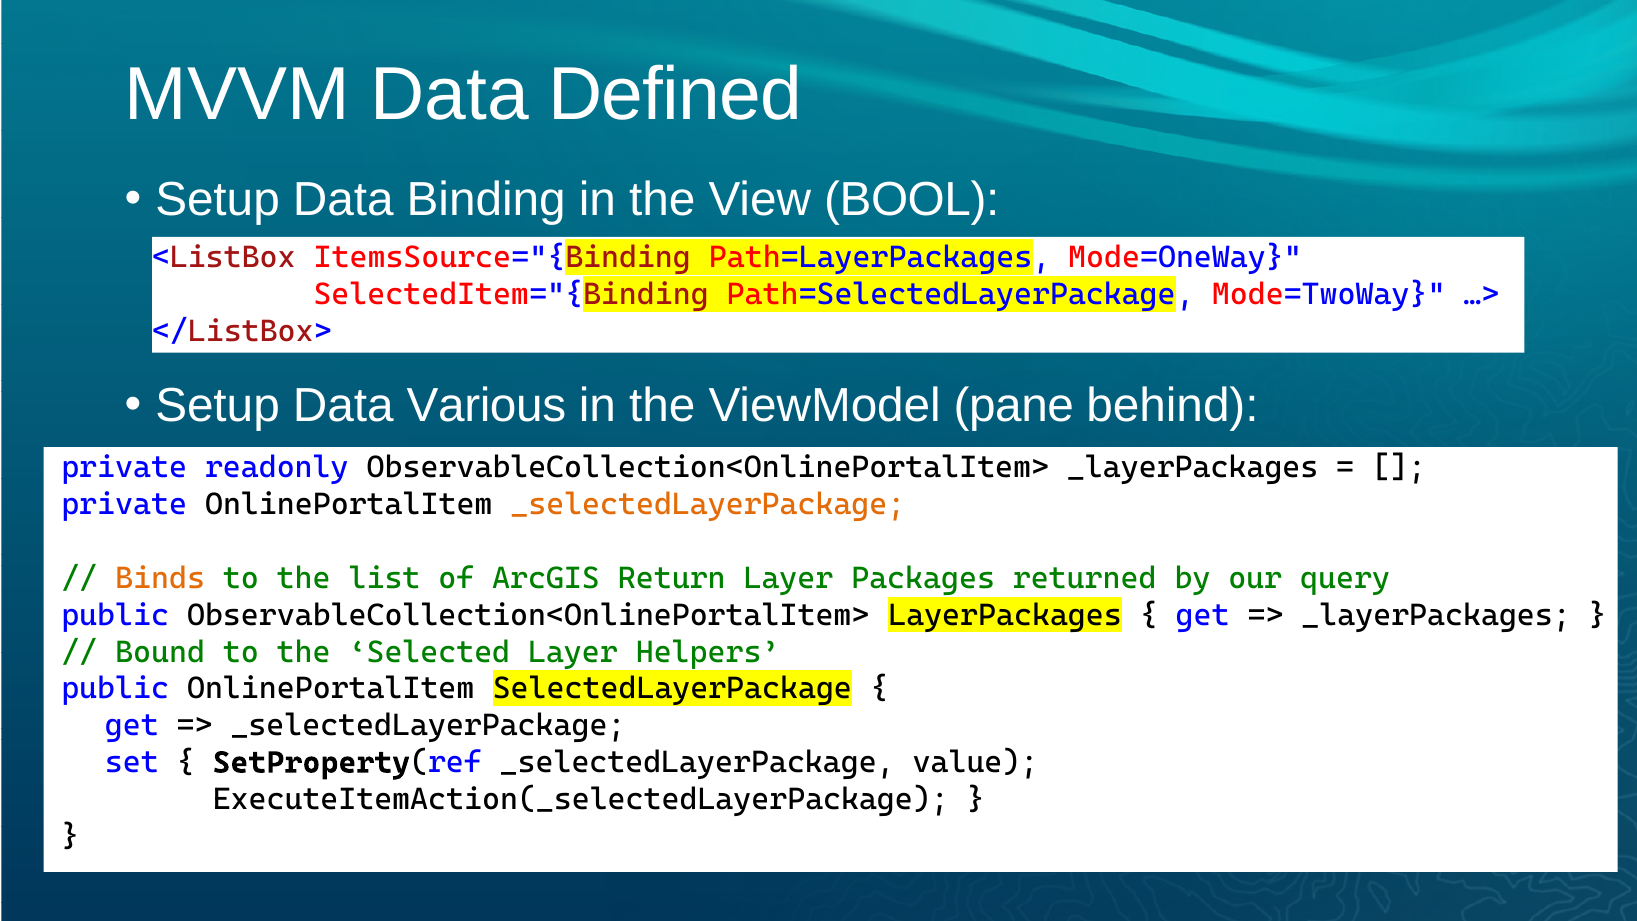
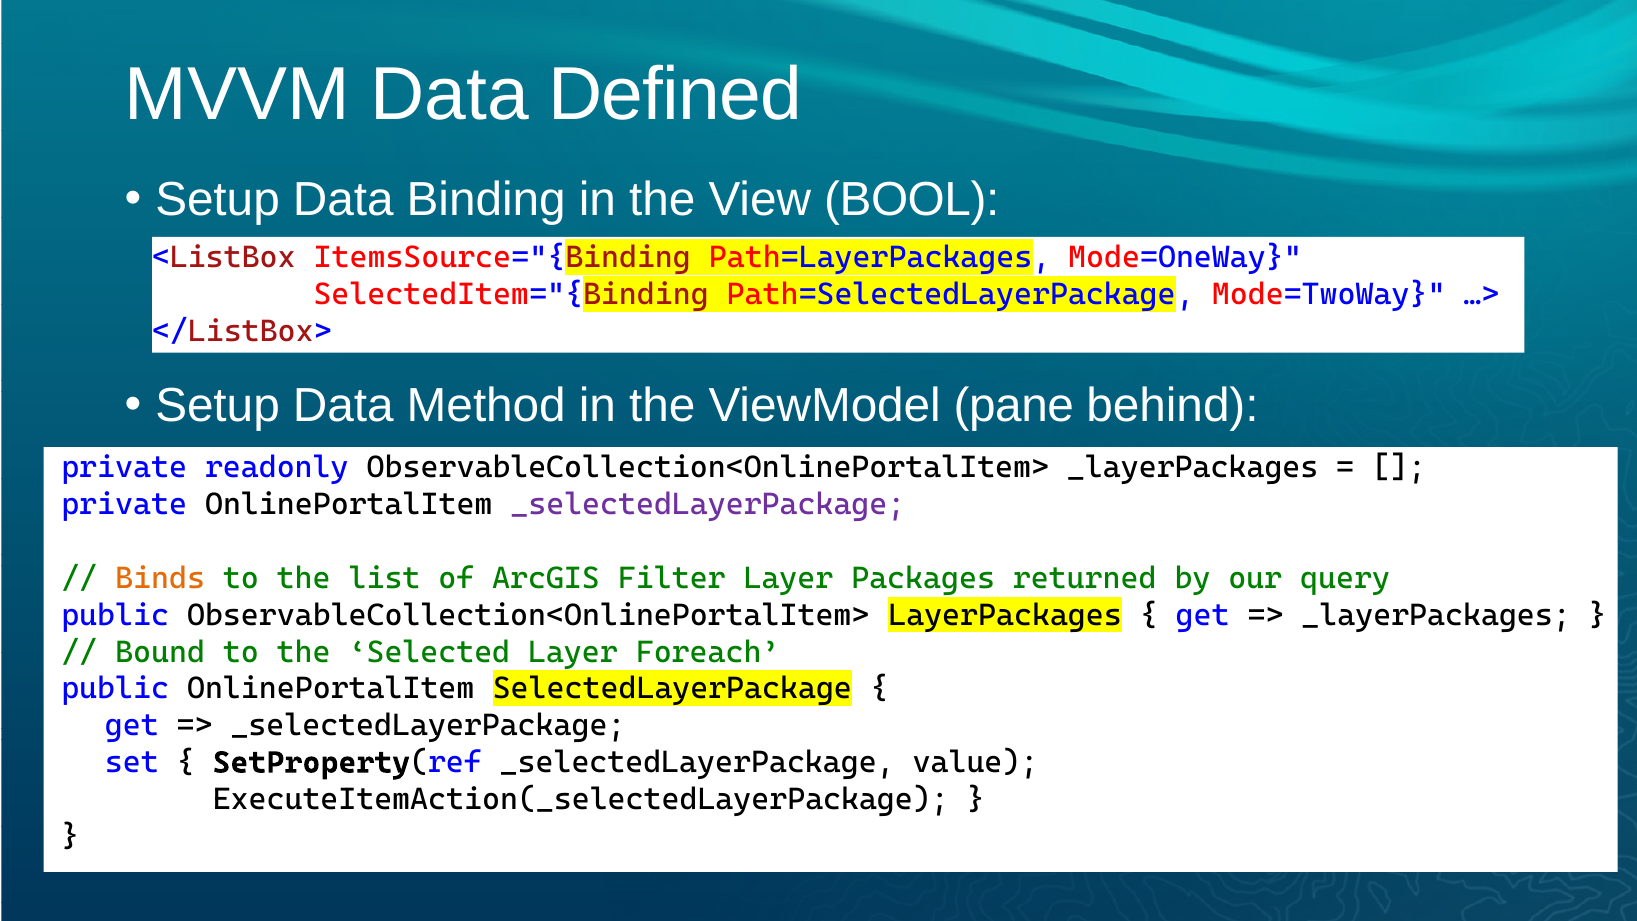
Various: Various -> Method
_selectedLayerPackage at (708, 504) colour: orange -> purple
Return: Return -> Filter
Helpers: Helpers -> Foreach
